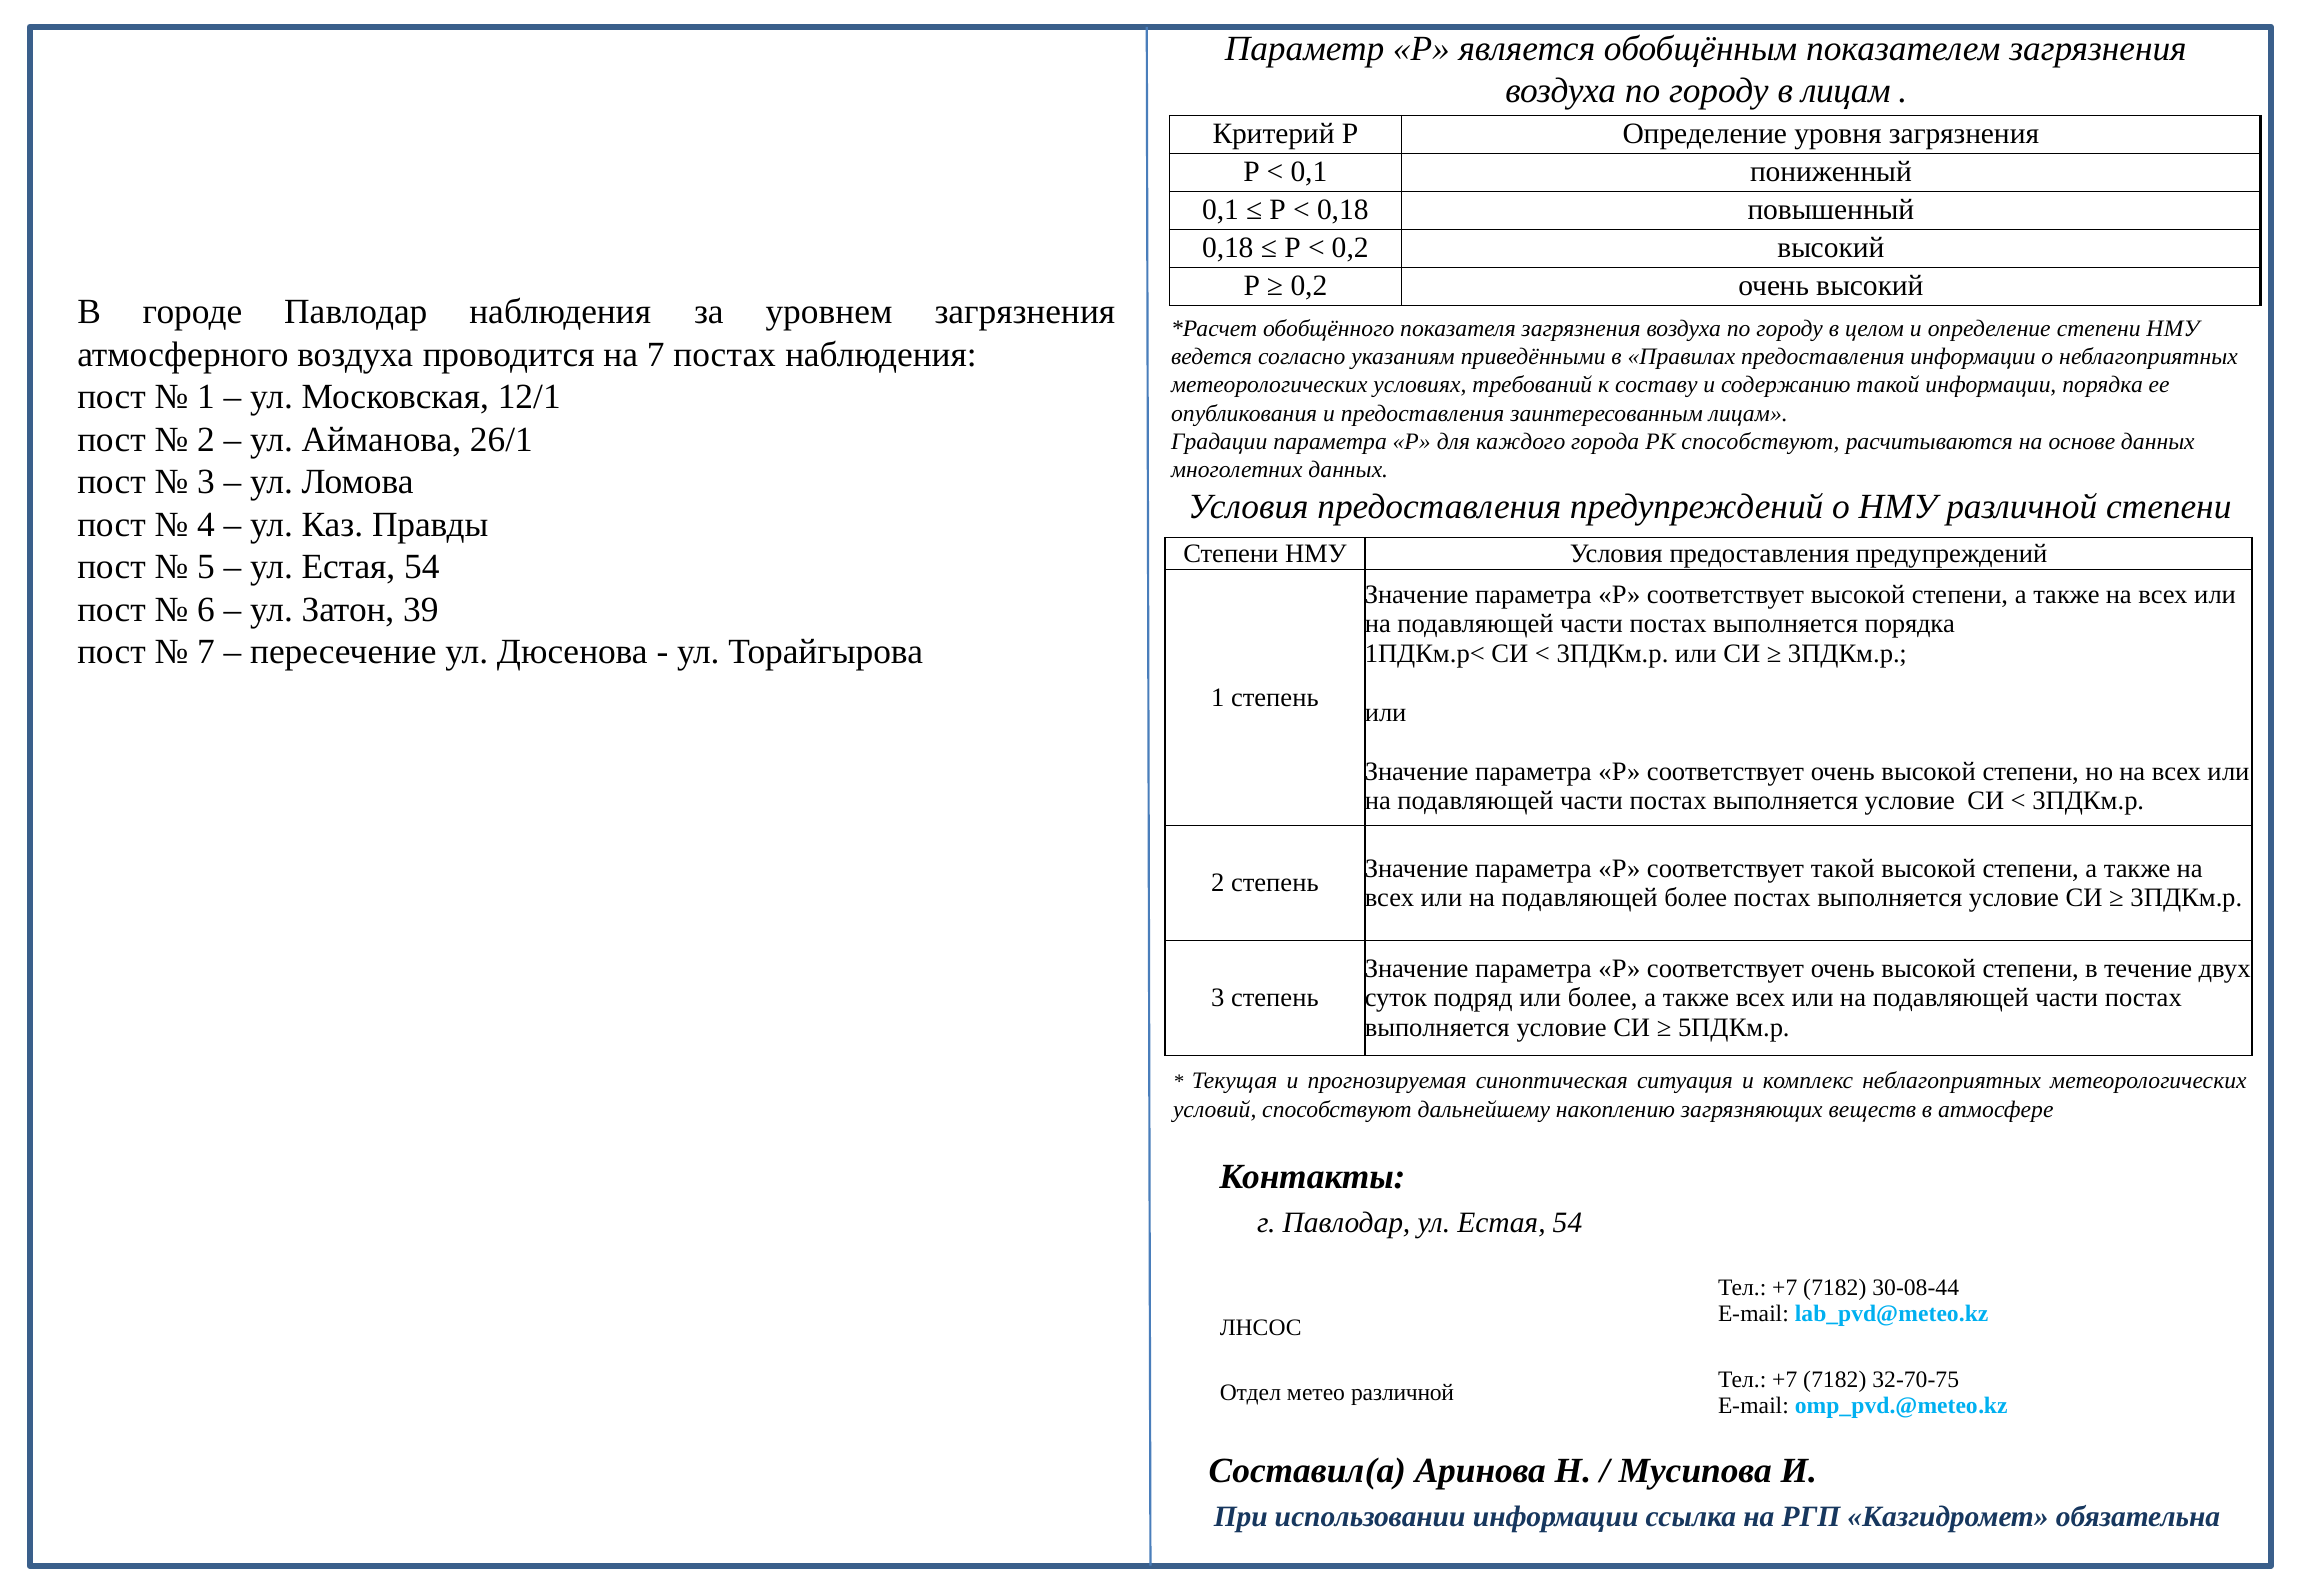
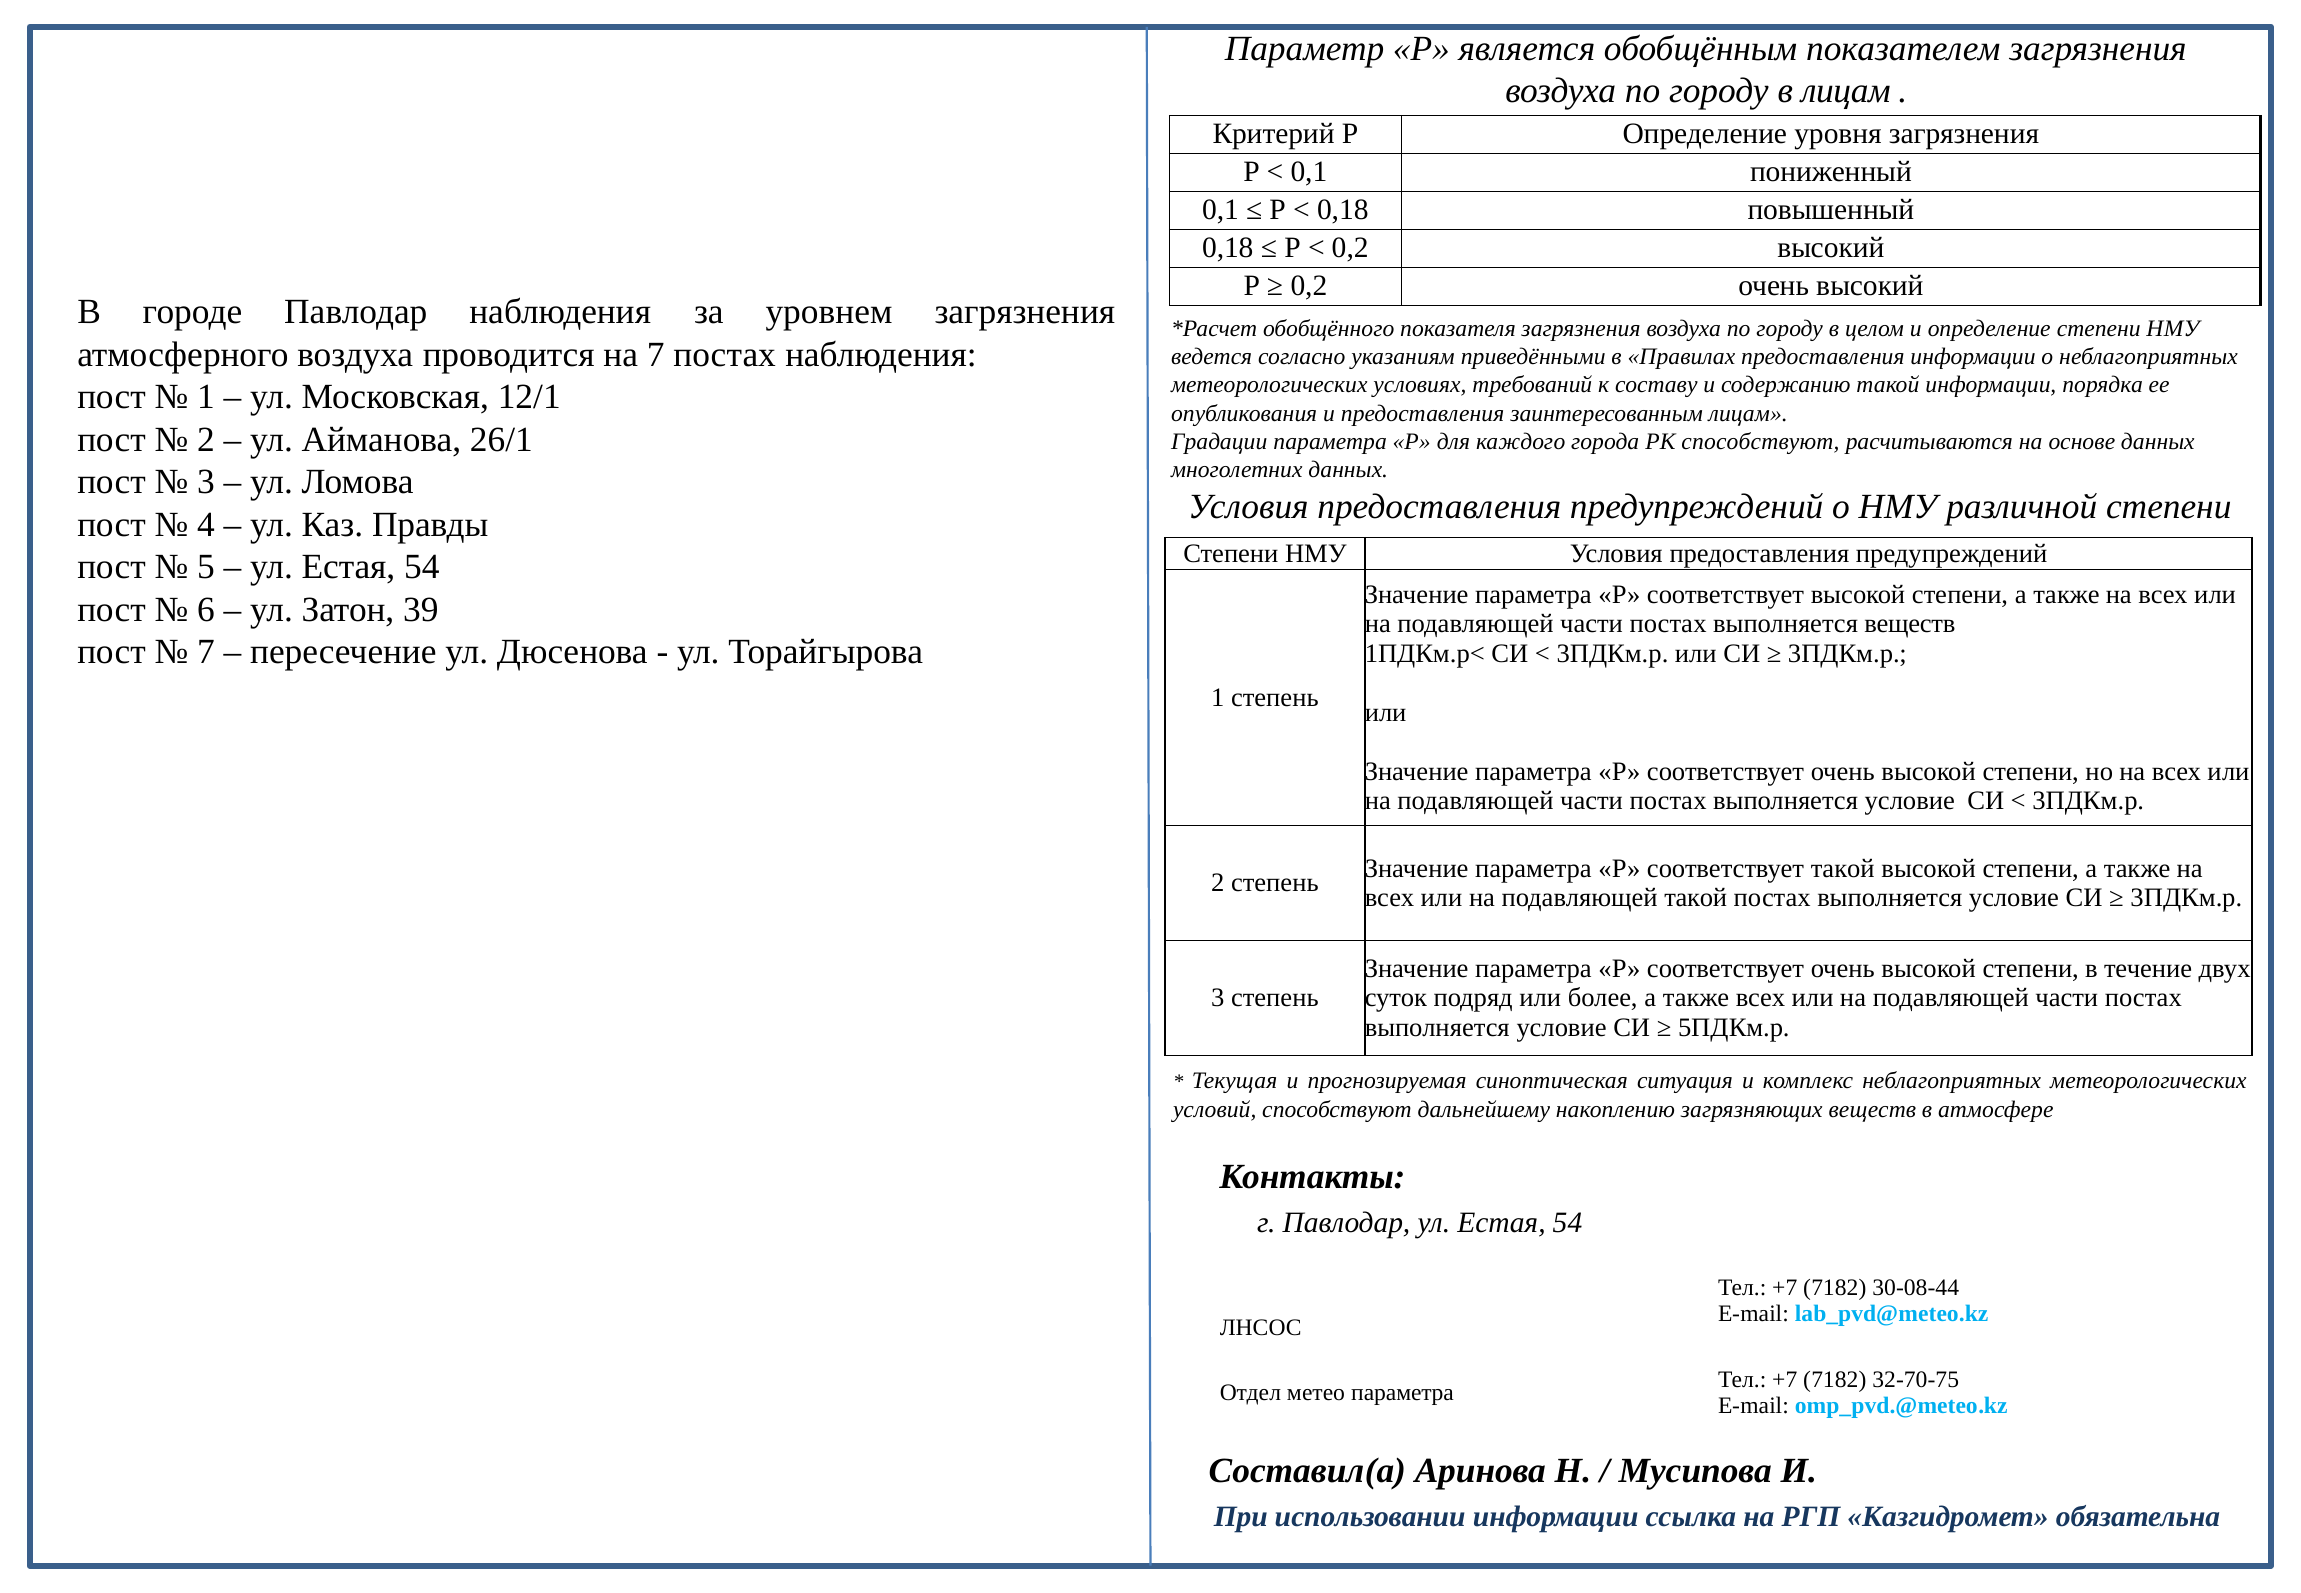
выполняется порядка: порядка -> веществ
подавляющей более: более -> такой
метео различной: различной -> параметра
